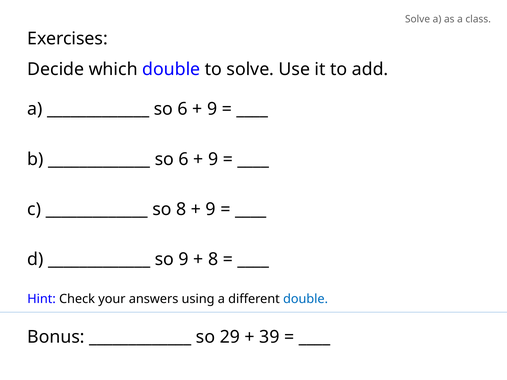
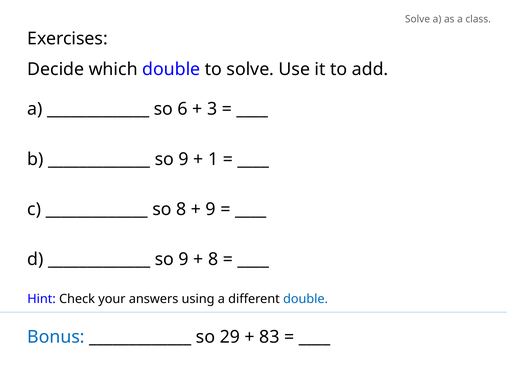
9 at (212, 109): 9 -> 3
6 at (184, 159): 6 -> 9
9 at (213, 159): 9 -> 1
Bonus colour: black -> blue
39: 39 -> 83
